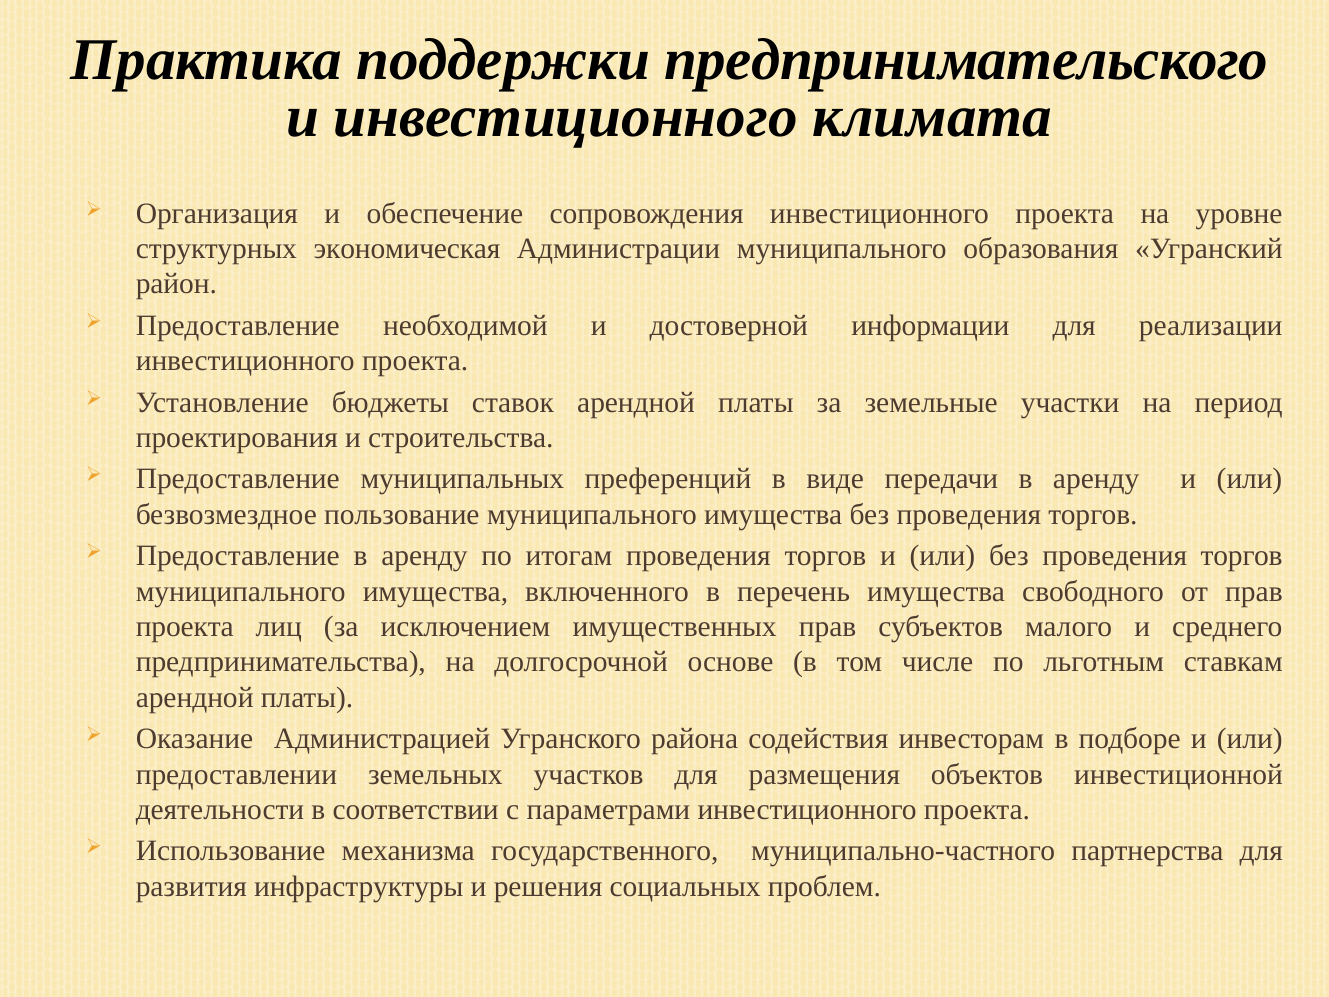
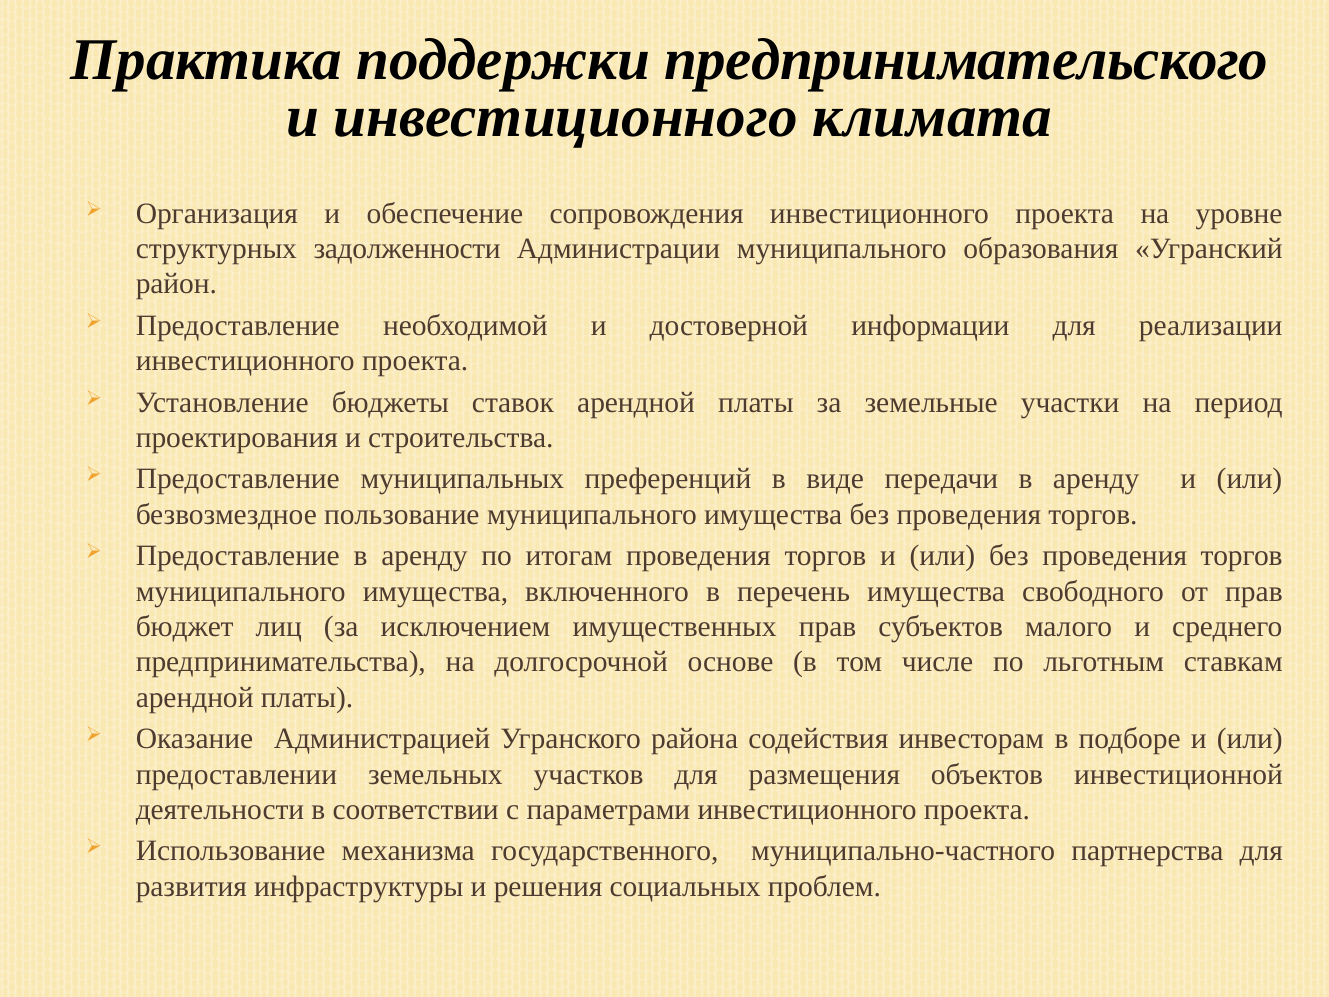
экономическая: экономическая -> задолженности
проекта at (185, 627): проекта -> бюджет
